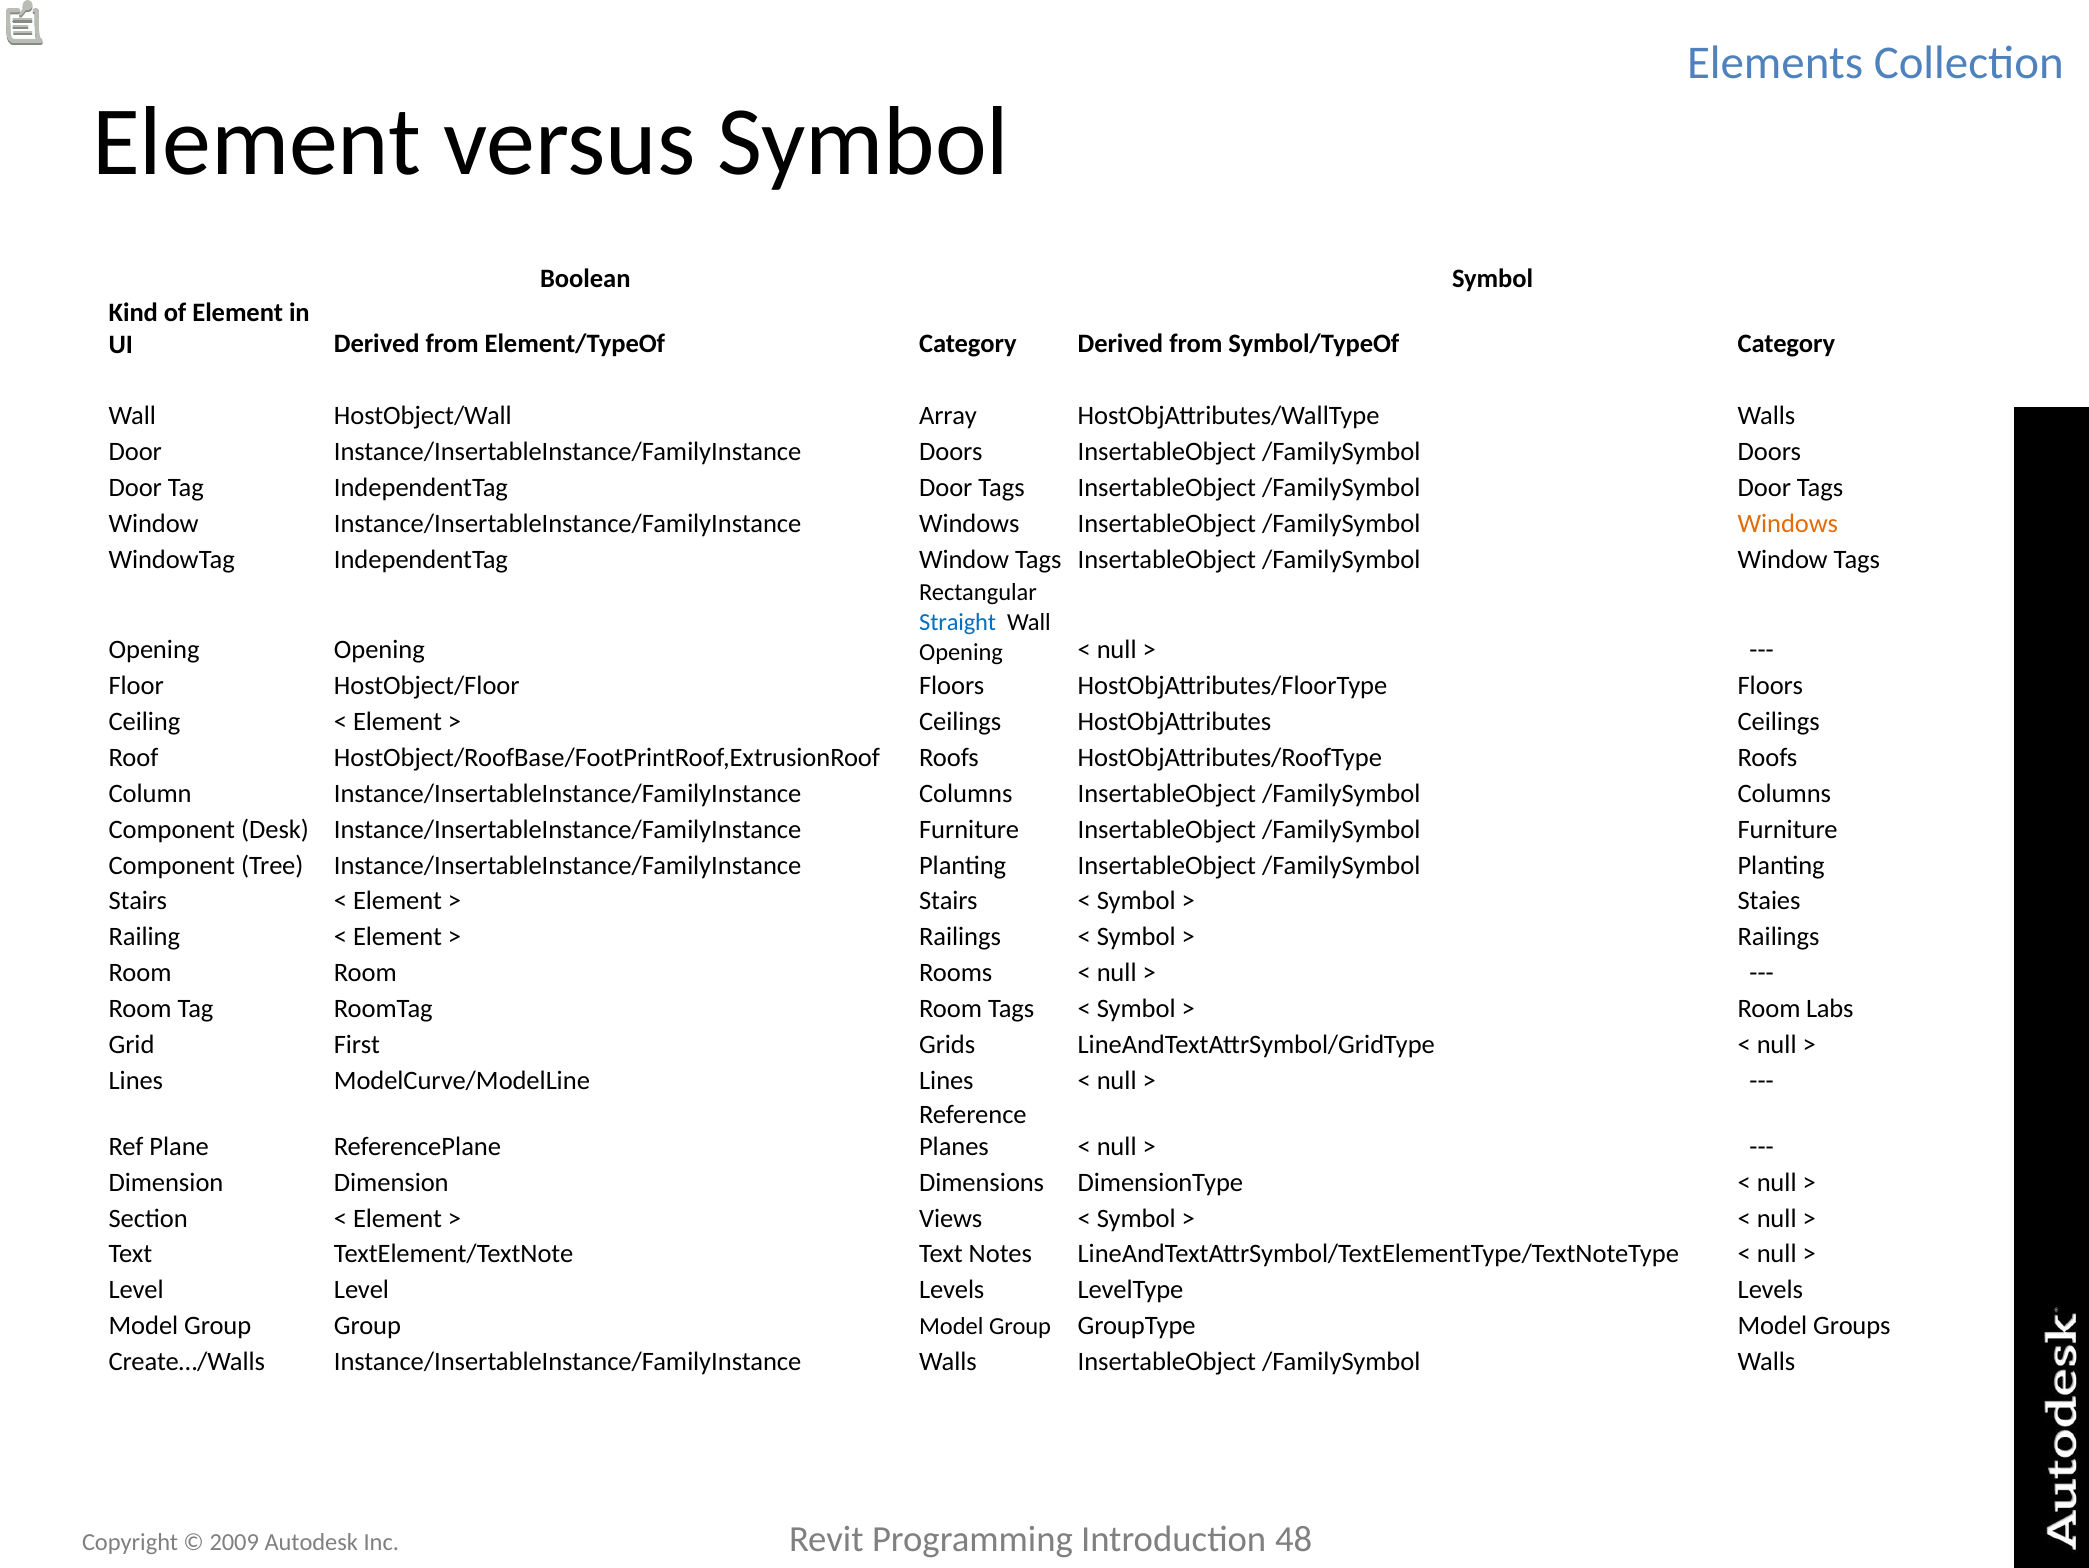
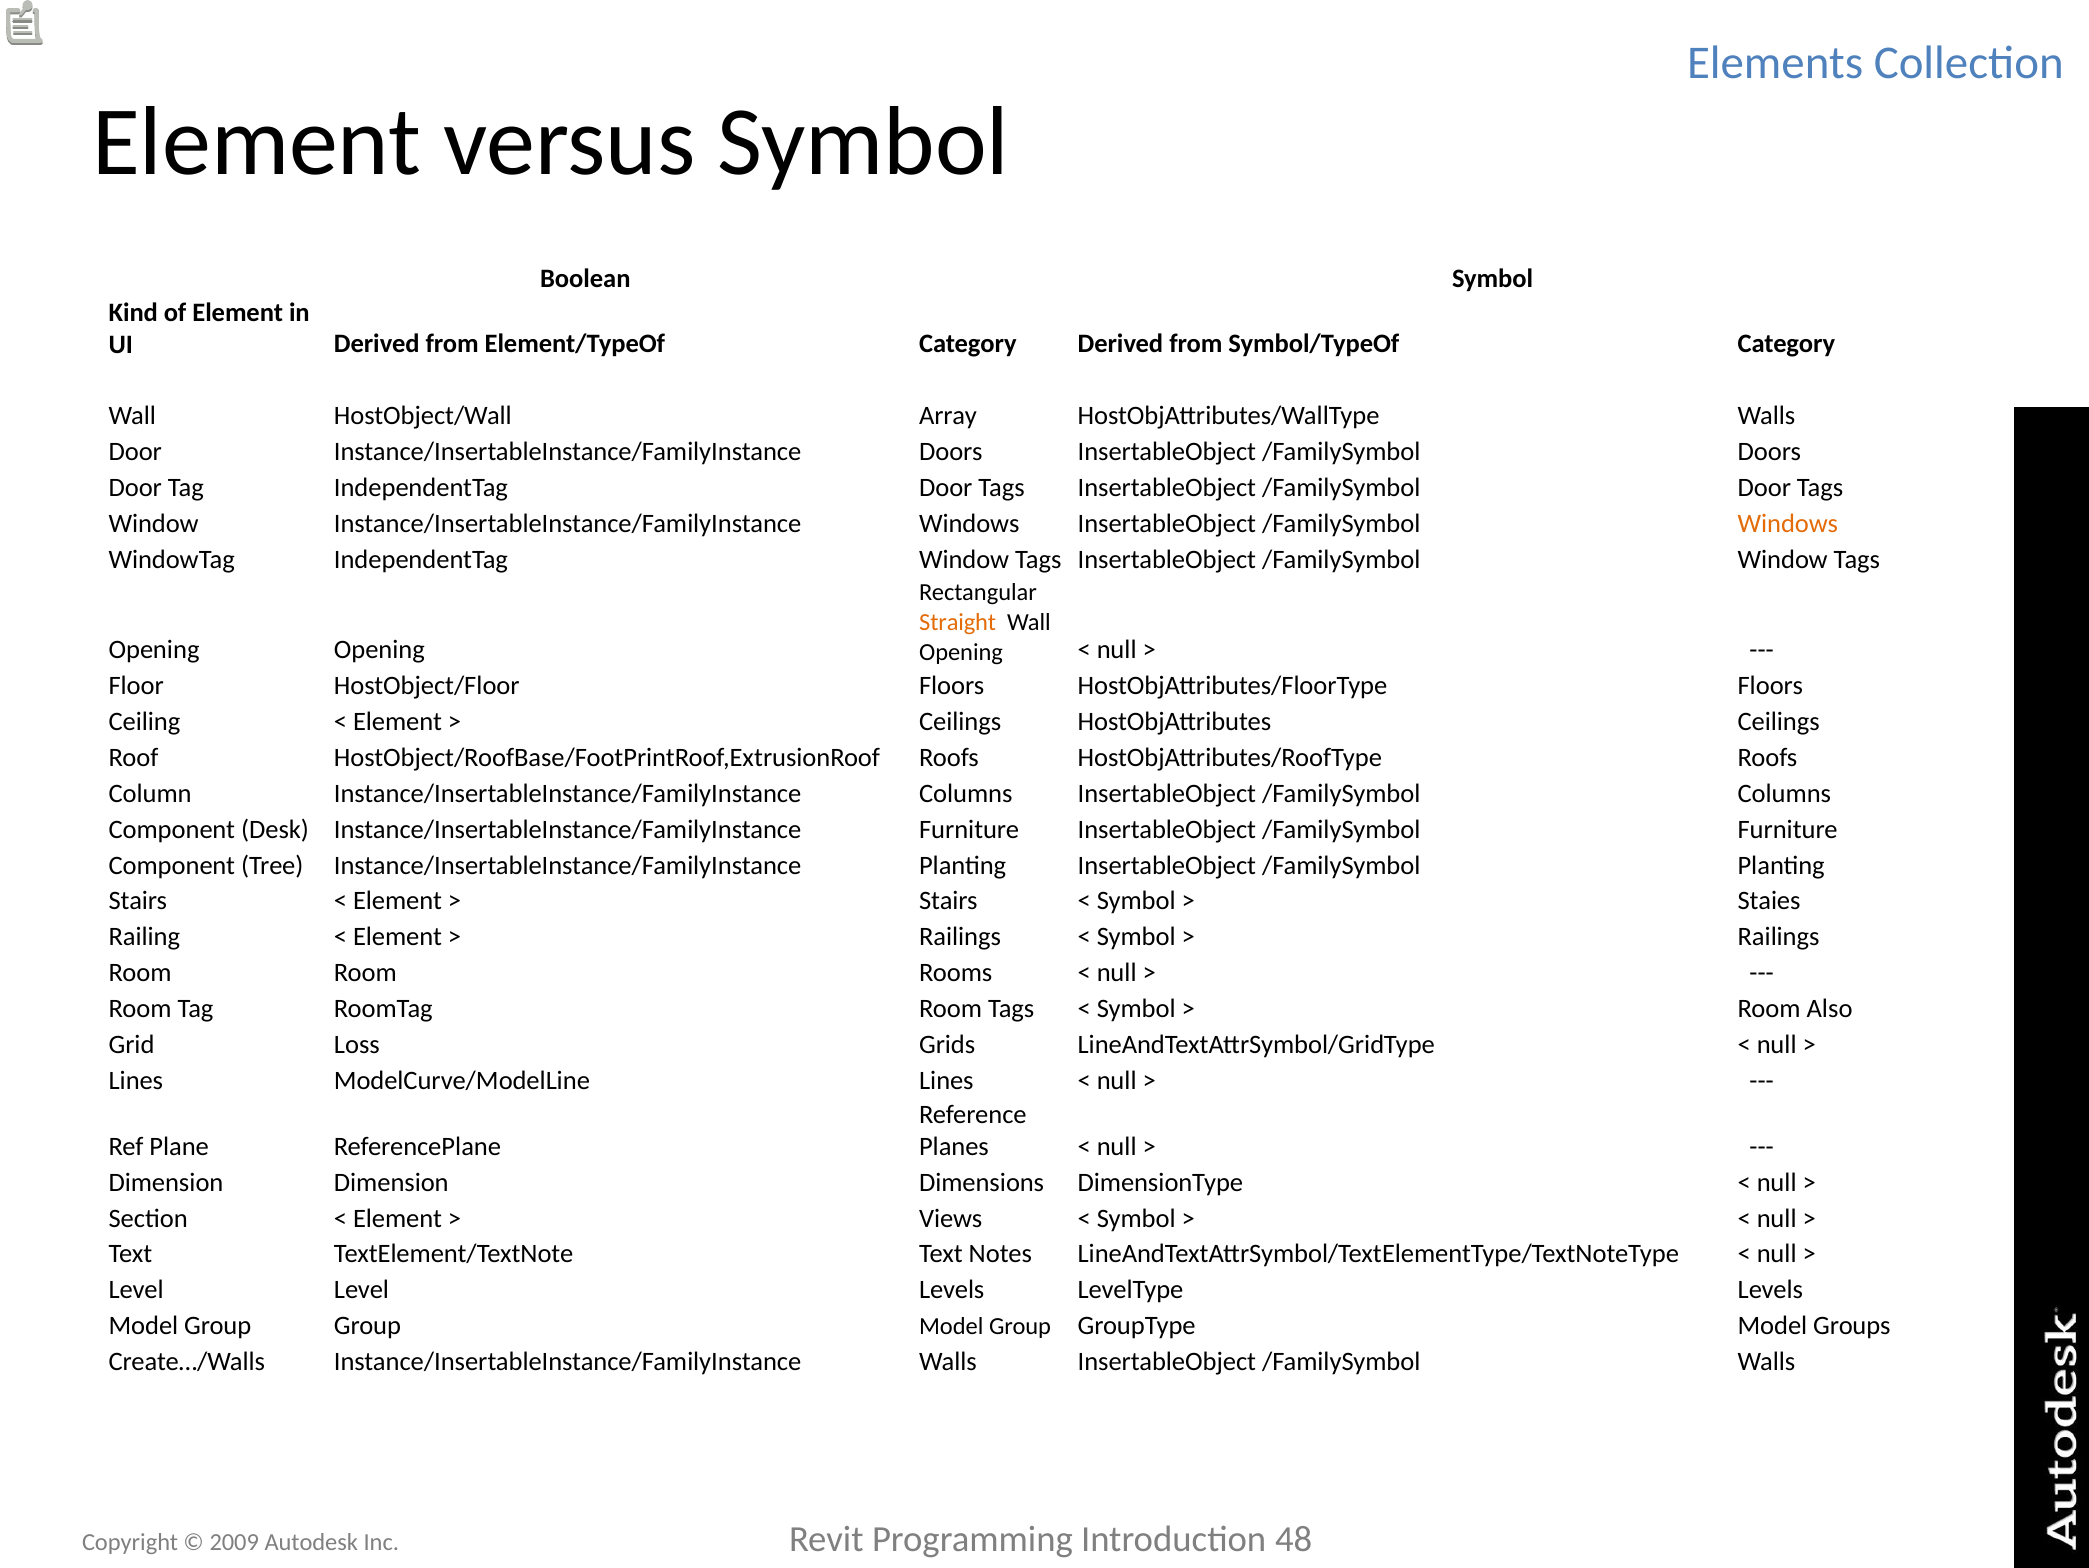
Straight colour: blue -> orange
Labs: Labs -> Also
First: First -> Loss
